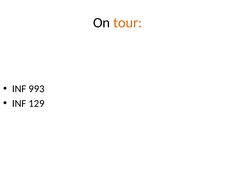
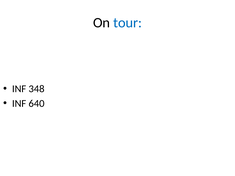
tour colour: orange -> blue
993: 993 -> 348
129: 129 -> 640
